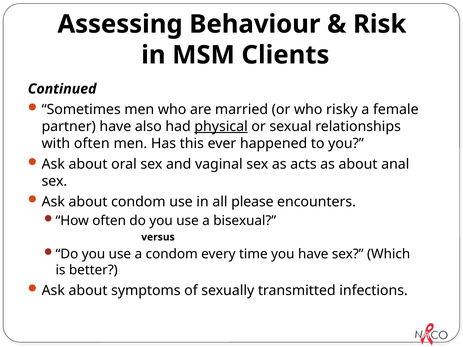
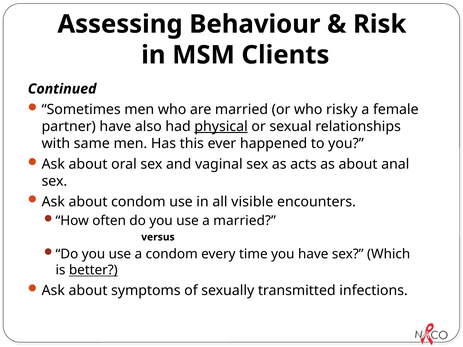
with often: often -> same
please: please -> visible
a bisexual: bisexual -> married
better underline: none -> present
